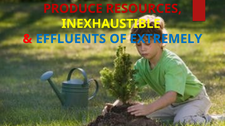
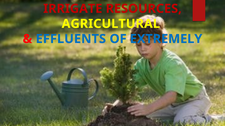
PRODUCE: PRODUCE -> IRRIGATE
INEXHAUSTIBLE: INEXHAUSTIBLE -> AGRICULTURAL
